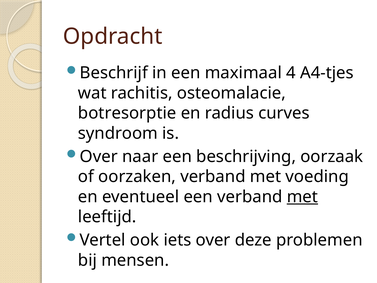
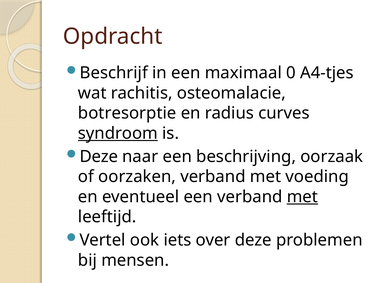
4: 4 -> 0
syndroom underline: none -> present
Over at (99, 156): Over -> Deze
